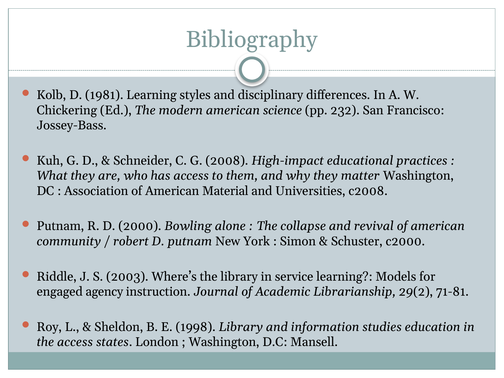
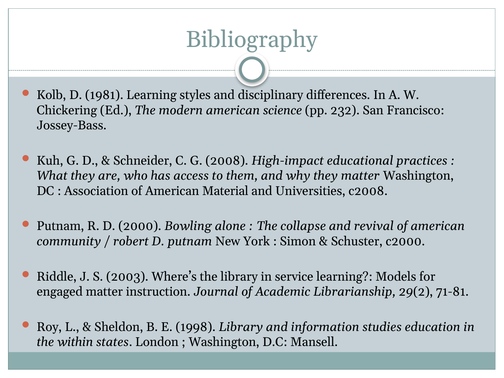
engaged agency: agency -> matter
the access: access -> within
